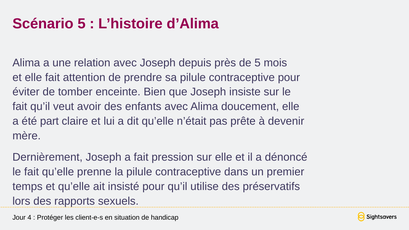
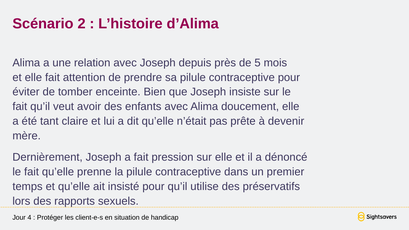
Scénario 5: 5 -> 2
part: part -> tant
